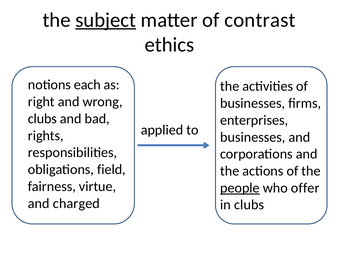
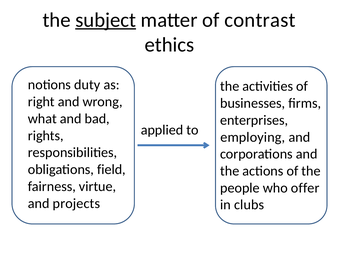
each: each -> duty
clubs at (42, 119): clubs -> what
businesses at (253, 137): businesses -> employing
people underline: present -> none
charged: charged -> projects
